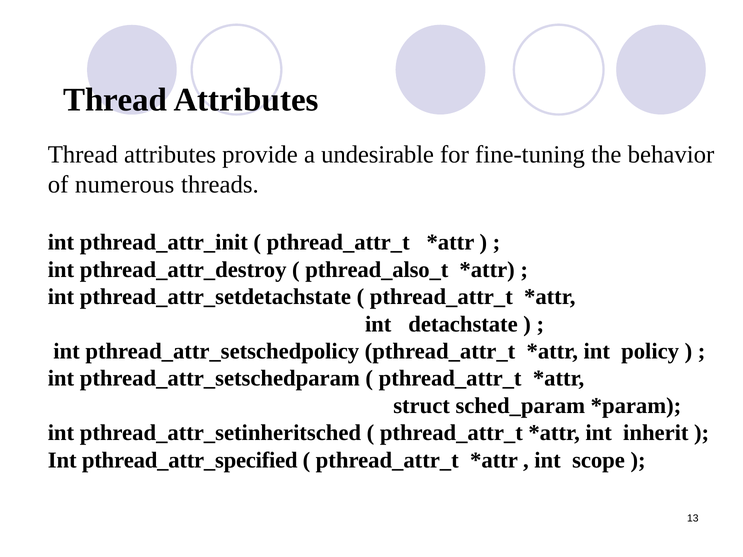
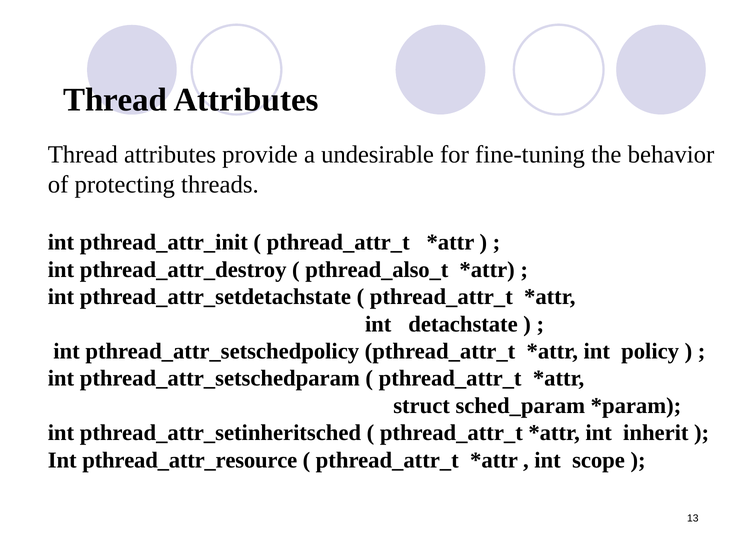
numerous: numerous -> protecting
pthread_attr_specified: pthread_attr_specified -> pthread_attr_resource
